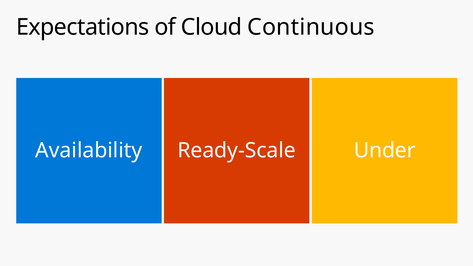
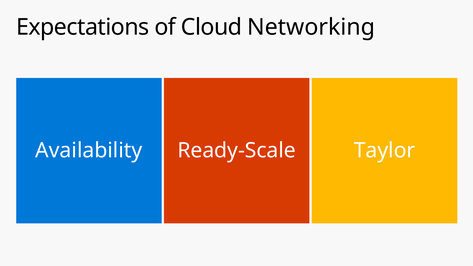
Continuous: Continuous -> Networking
Under: Under -> Taylor
